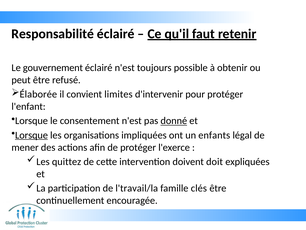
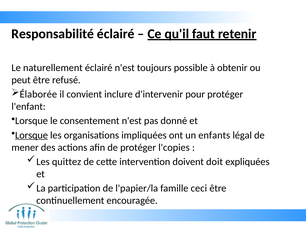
gouvernement: gouvernement -> naturellement
limites: limites -> inclure
donné underline: present -> none
l'exerce: l'exerce -> l'copies
l'travail/la: l'travail/la -> l'papier/la
clés: clés -> ceci
